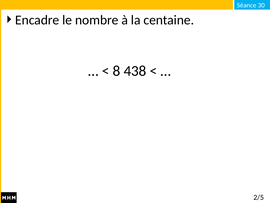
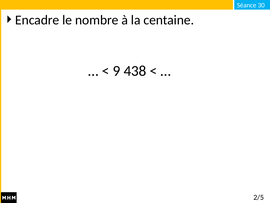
8: 8 -> 9
